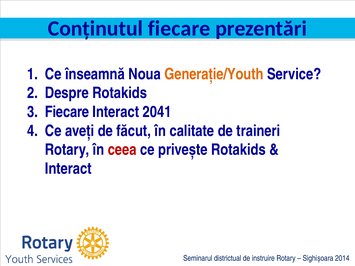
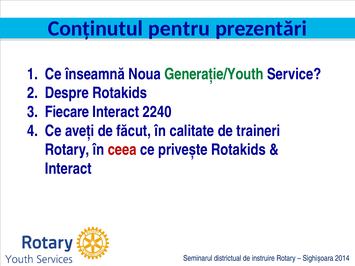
Conținutul fiecare: fiecare -> pentru
Generație/Youth colour: orange -> green
2041: 2041 -> 2240
